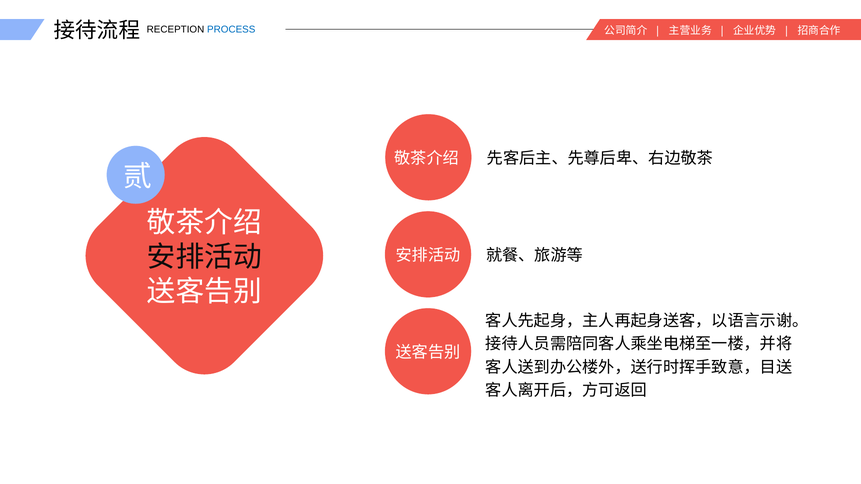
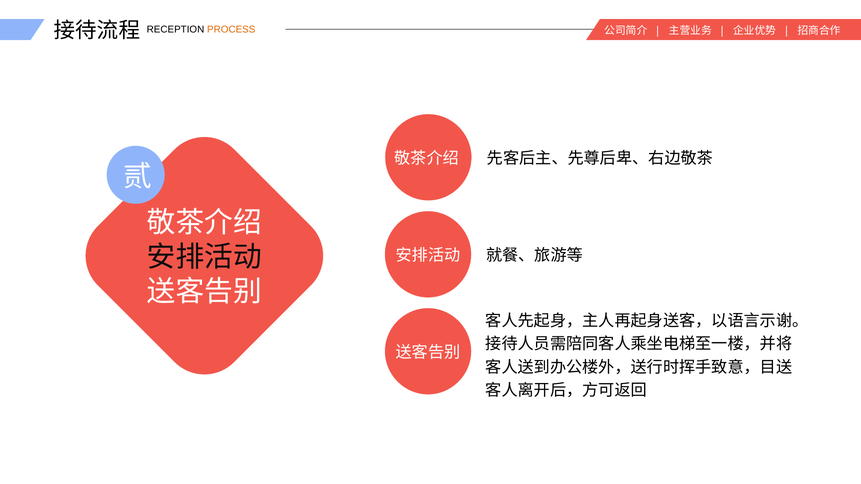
PROCESS colour: blue -> orange
